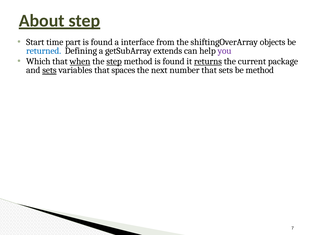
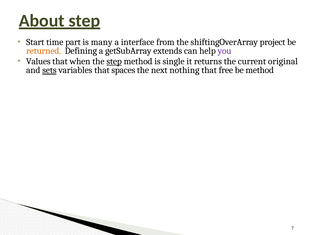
found at (102, 42): found -> many
objects: objects -> project
returned colour: blue -> orange
Which: Which -> Values
when underline: present -> none
method is found: found -> single
returns underline: present -> none
package: package -> original
number: number -> nothing
that sets: sets -> free
